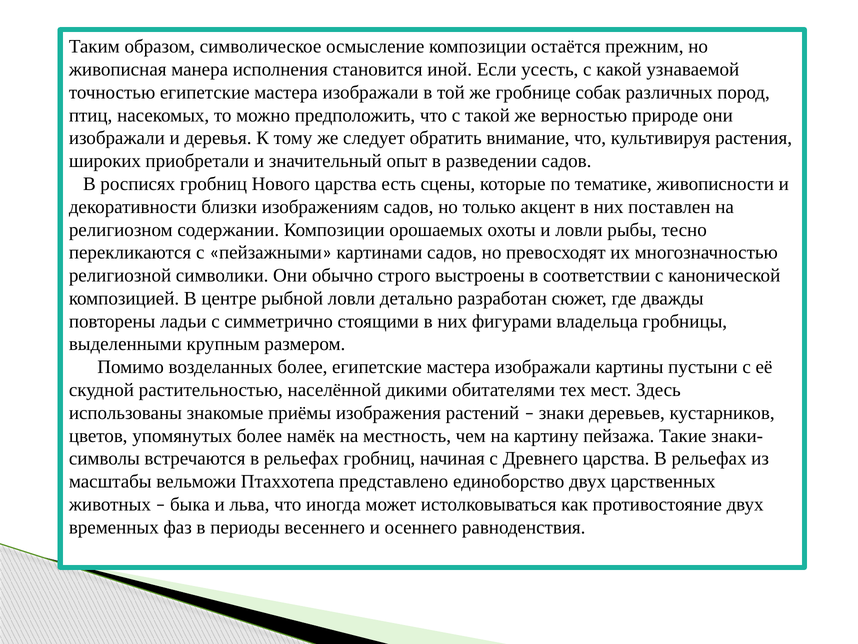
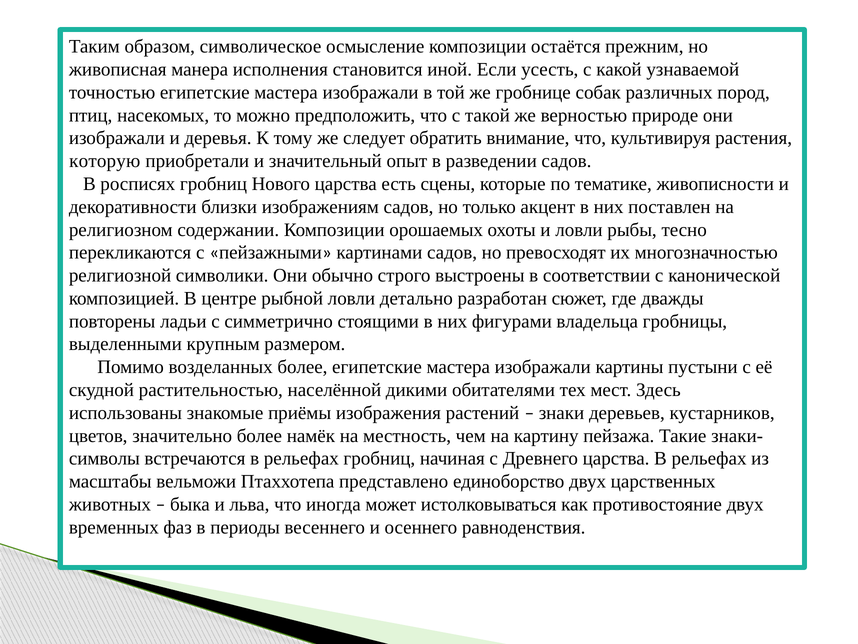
широких: широких -> которую
упомянутых: упомянутых -> значительно
